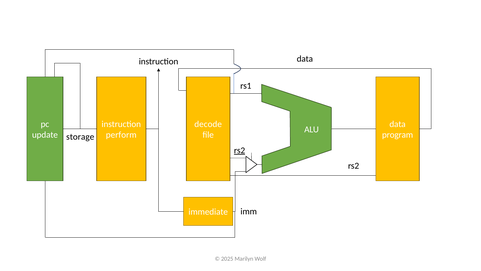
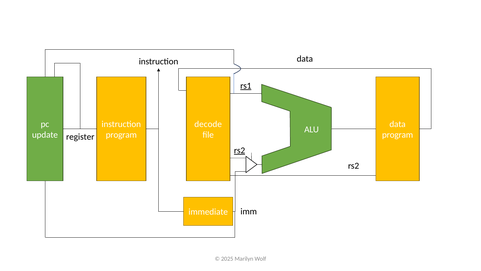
rs1 underline: none -> present
storage: storage -> register
perform at (121, 135): perform -> program
